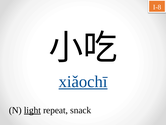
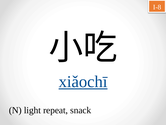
light underline: present -> none
